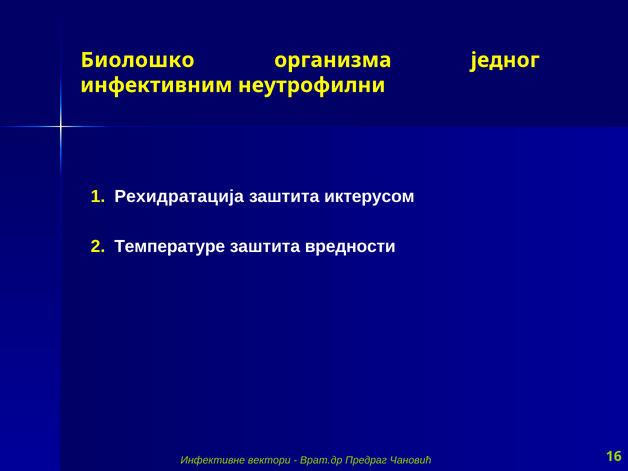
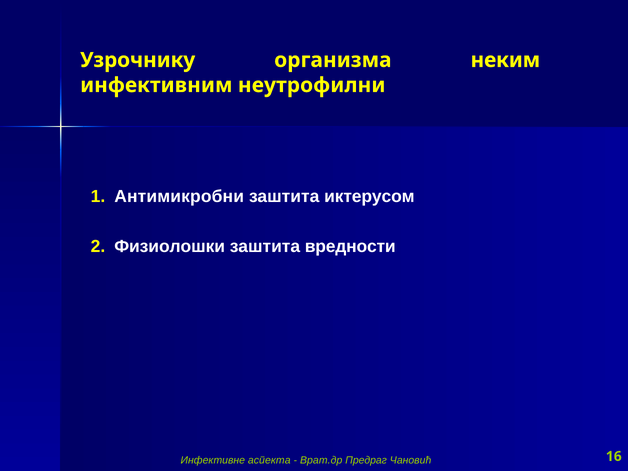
Биолошко: Биолошко -> Узрочнику
једног: једног -> неким
Рехидратација: Рехидратација -> Антимикробни
Температуре: Температуре -> Физиолошки
вектори: вектори -> аспекта
